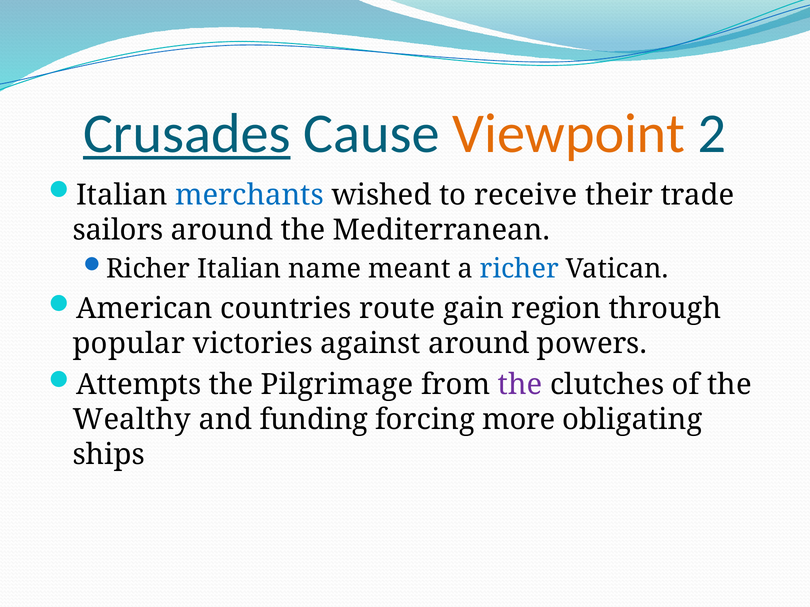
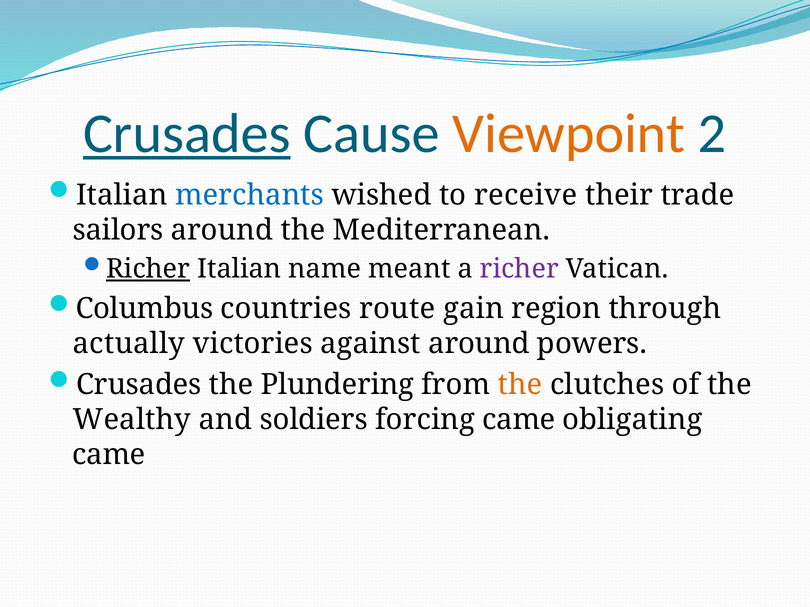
Richer at (148, 269) underline: none -> present
richer at (519, 269) colour: blue -> purple
American: American -> Columbus
popular: popular -> actually
Attempts at (139, 385): Attempts -> Crusades
Pilgrimage: Pilgrimage -> Plundering
the at (520, 385) colour: purple -> orange
funding: funding -> soldiers
forcing more: more -> came
ships at (109, 455): ships -> came
